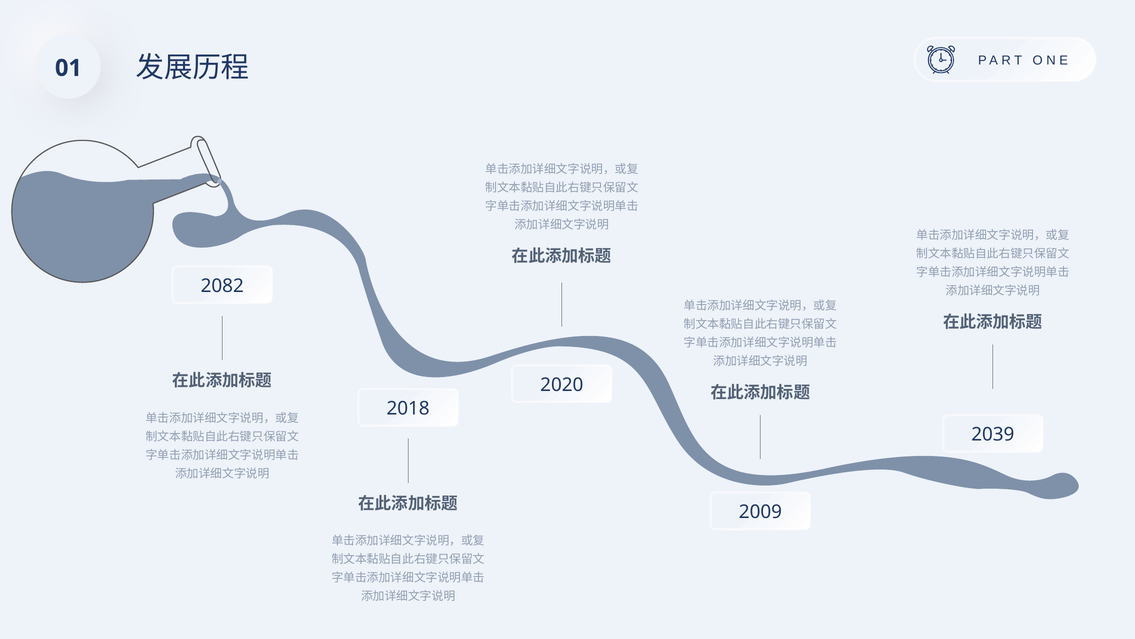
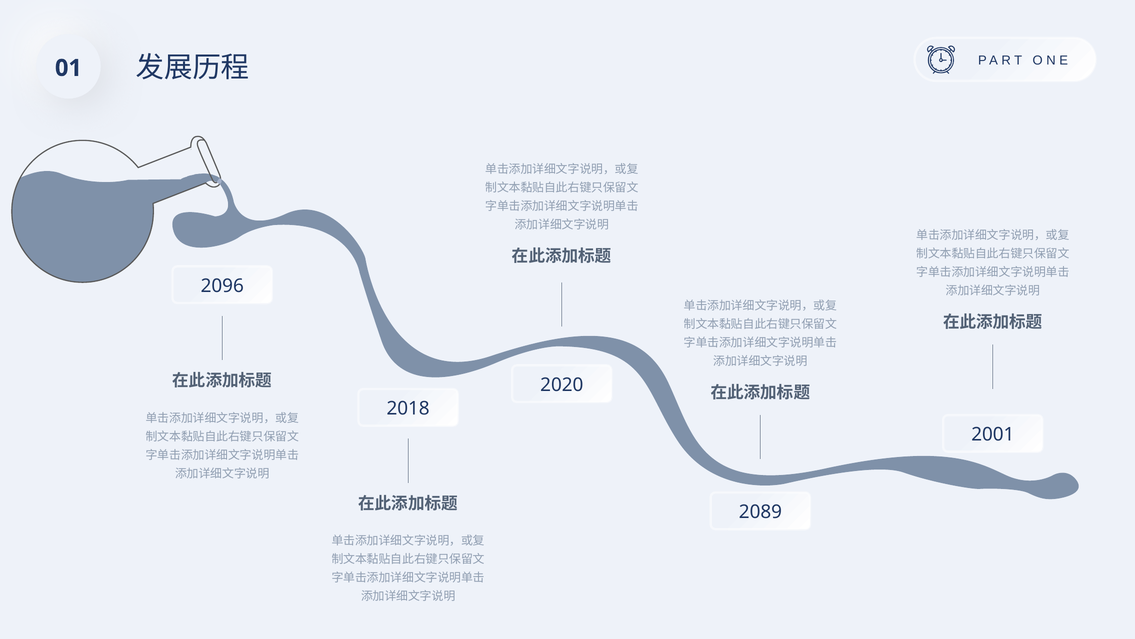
2082: 2082 -> 2096
2039: 2039 -> 2001
2009: 2009 -> 2089
